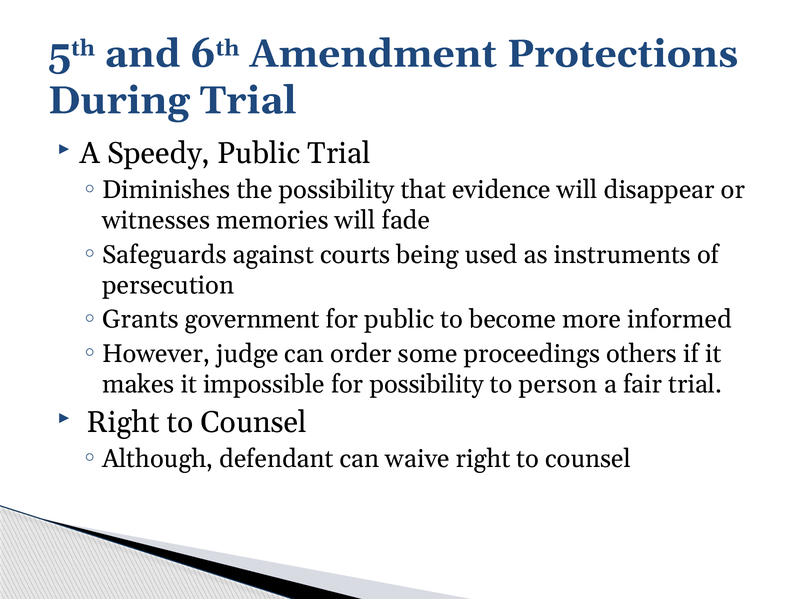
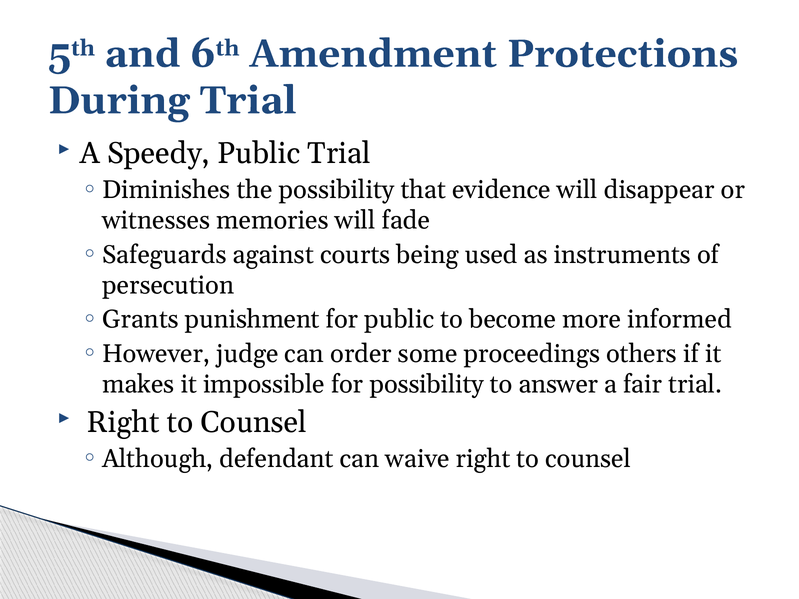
government: government -> punishment
person: person -> answer
